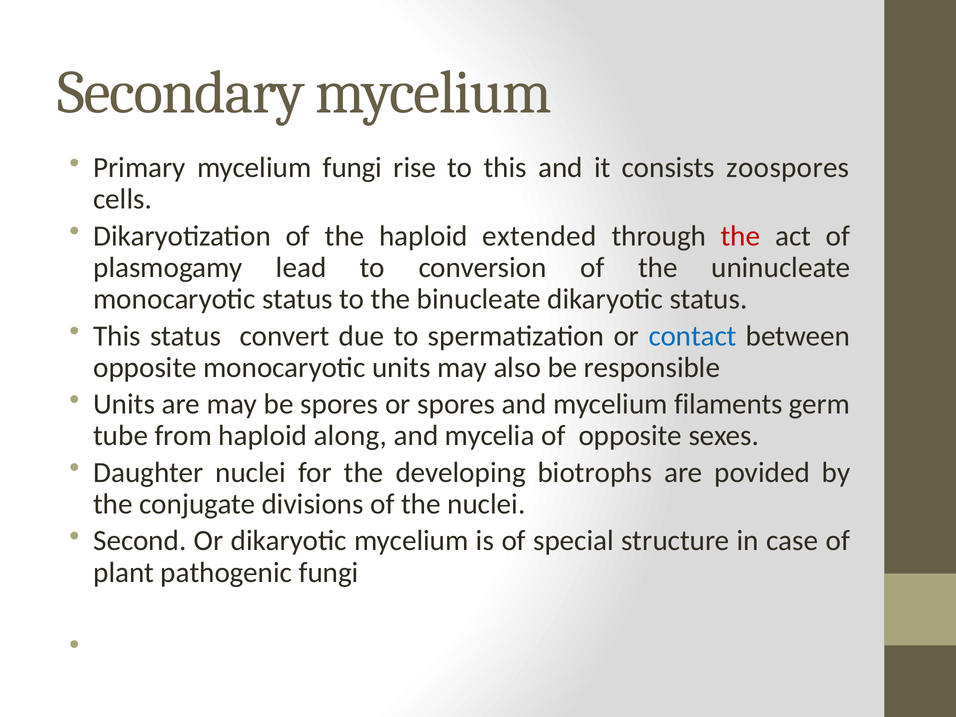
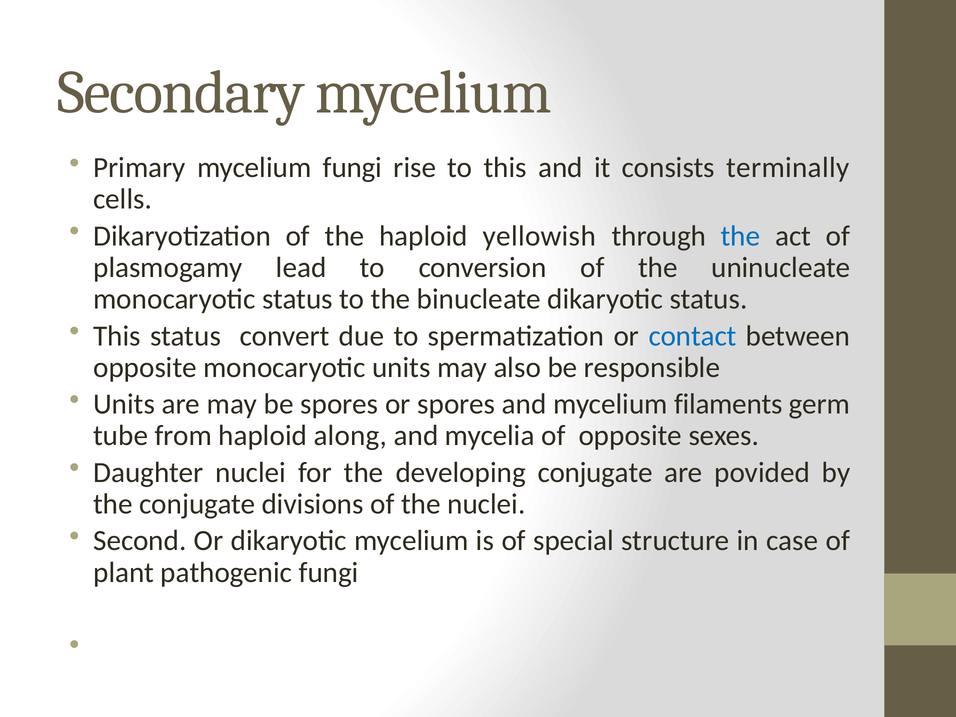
zoospores: zoospores -> terminally
extended: extended -> yellowish
the at (741, 236) colour: red -> blue
developing biotrophs: biotrophs -> conjugate
